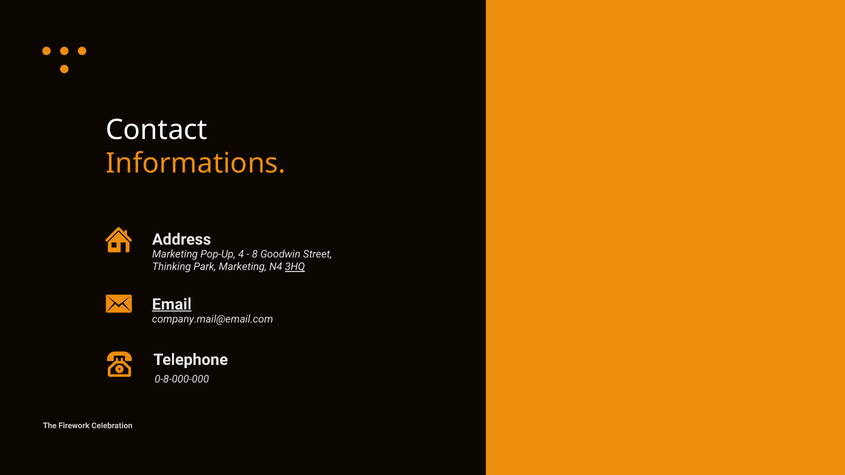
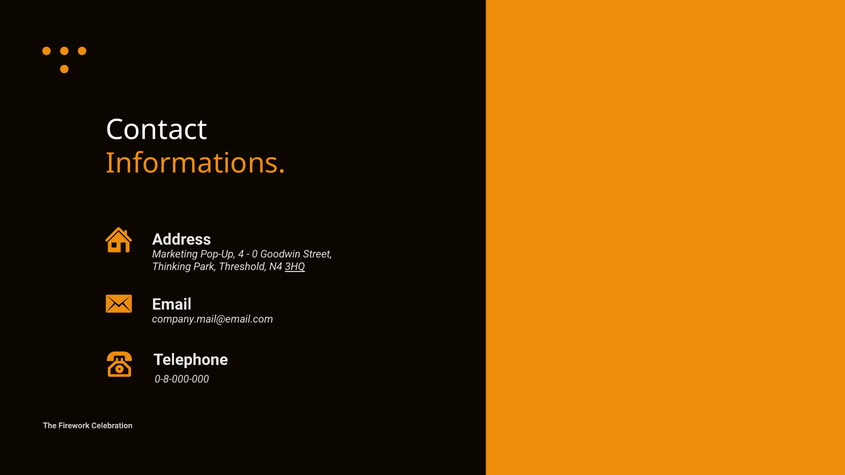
8: 8 -> 0
Park Marketing: Marketing -> Threshold
Email underline: present -> none
